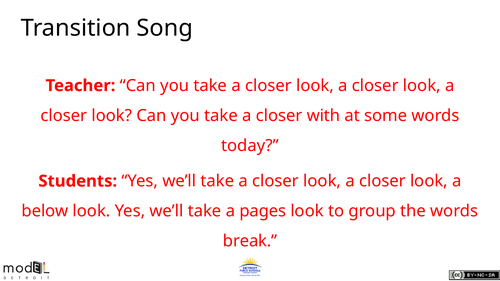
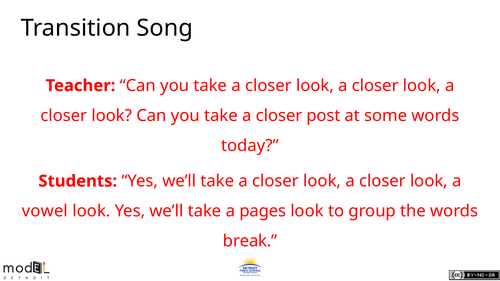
with: with -> post
below: below -> vowel
